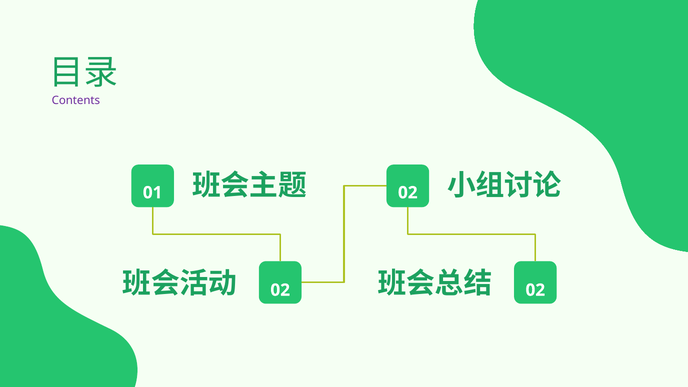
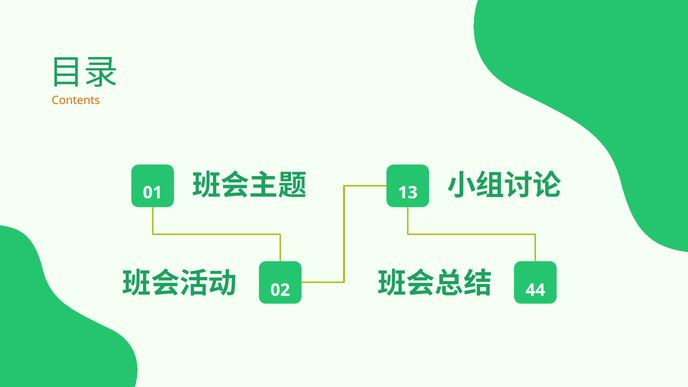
Contents colour: purple -> orange
01 02: 02 -> 13
02 at (535, 290): 02 -> 44
